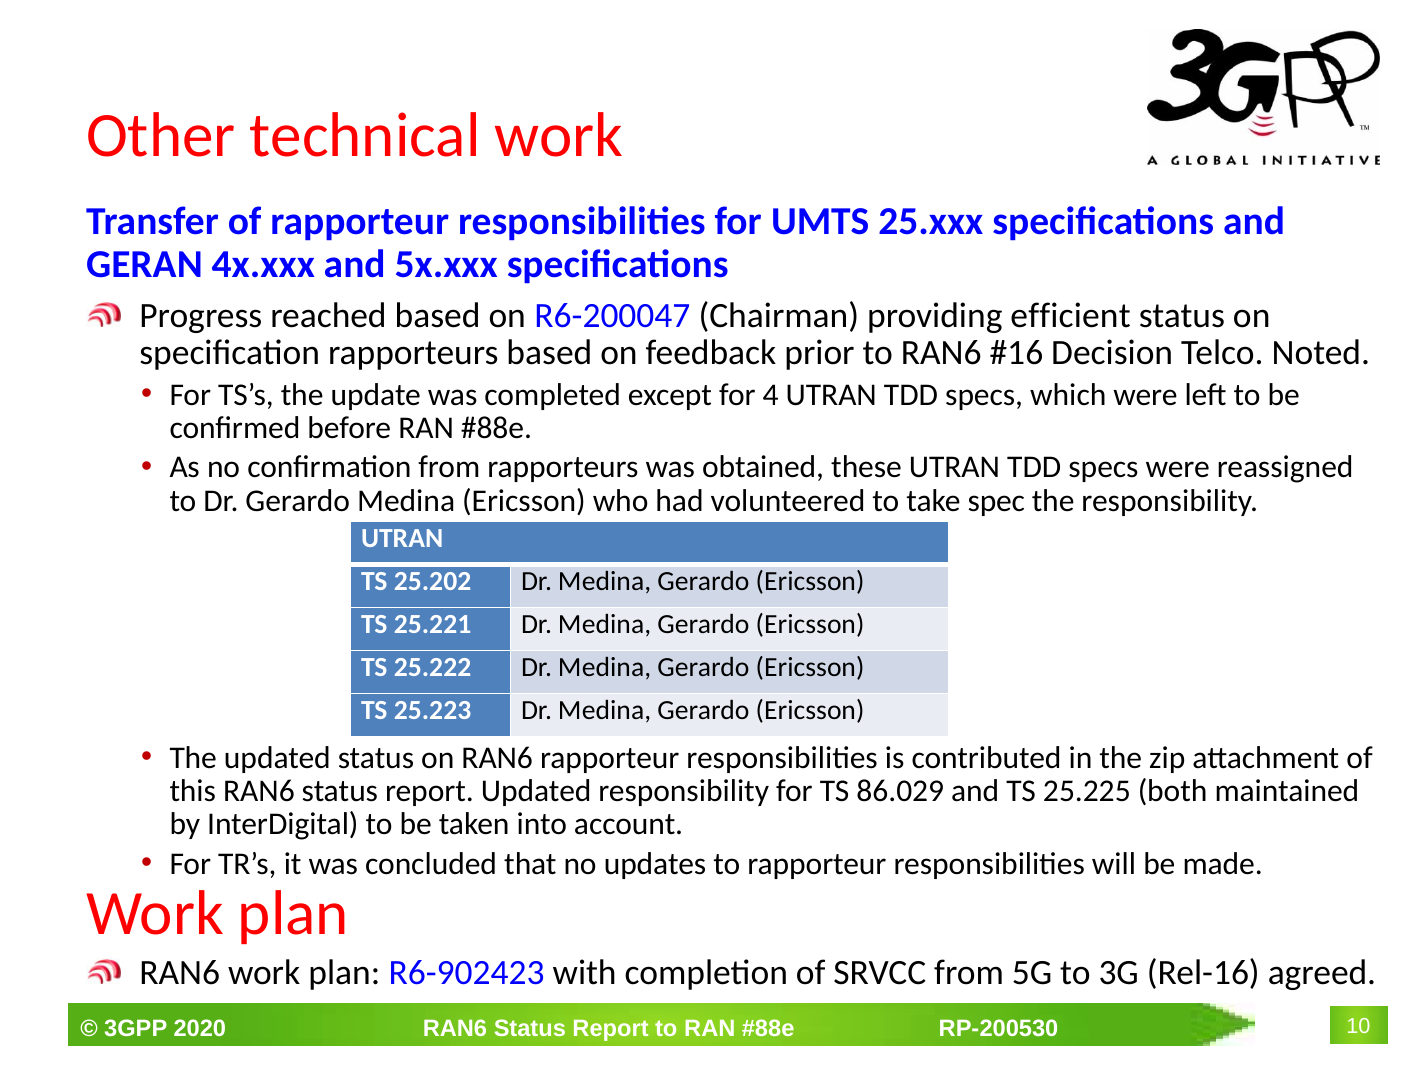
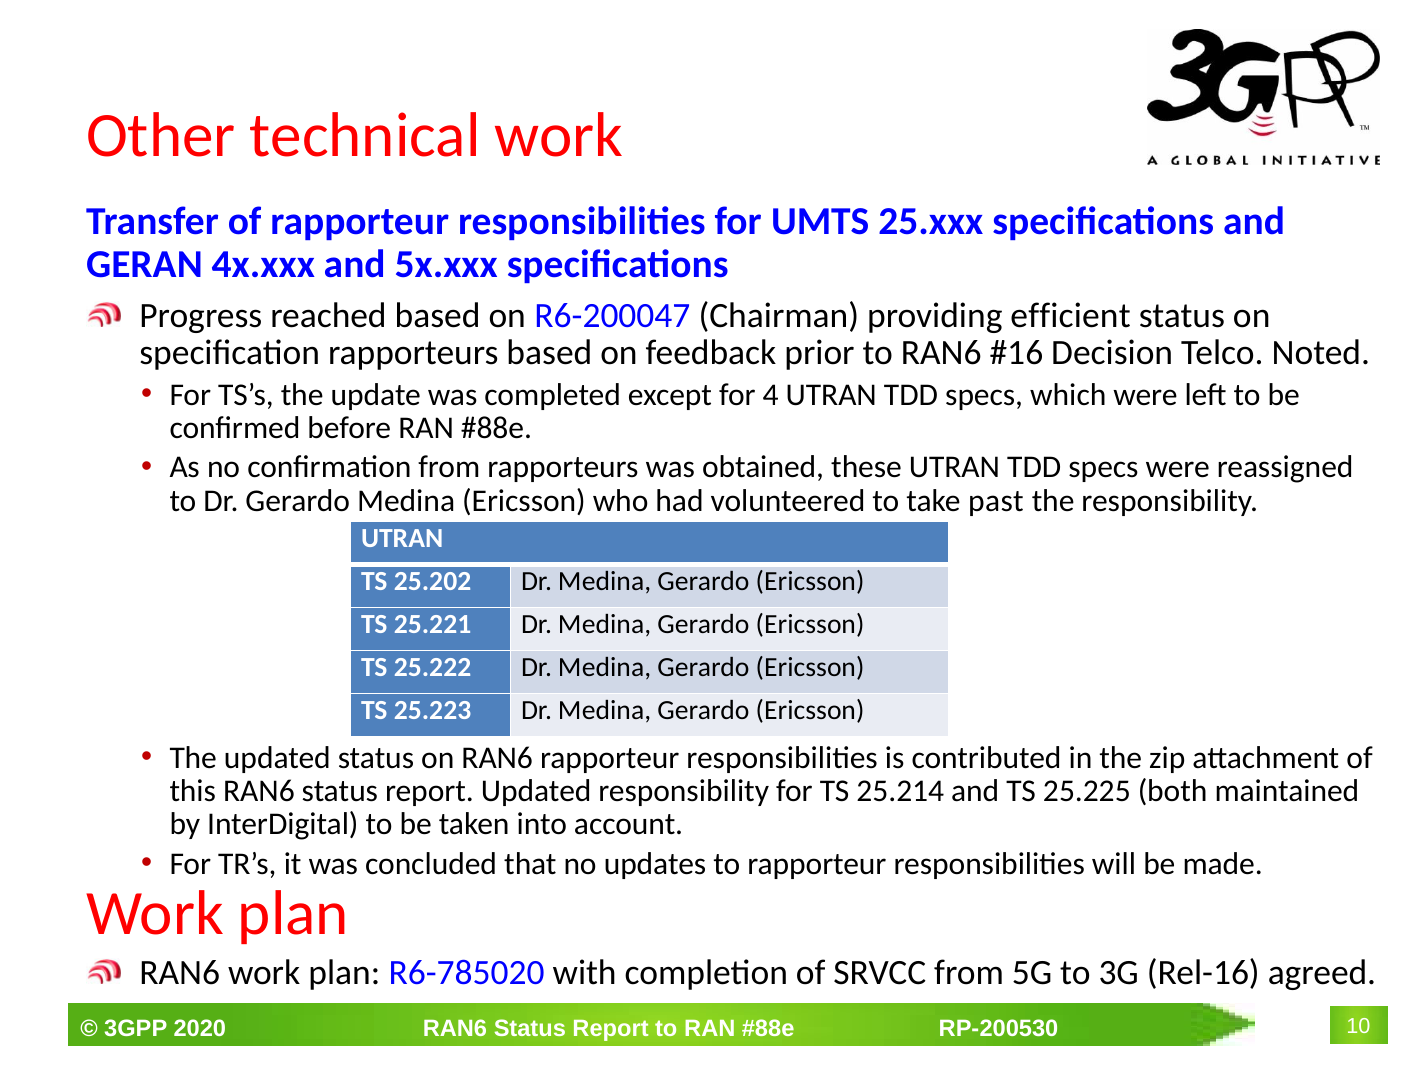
spec: spec -> past
86.029: 86.029 -> 25.214
R6-902423: R6-902423 -> R6-785020
